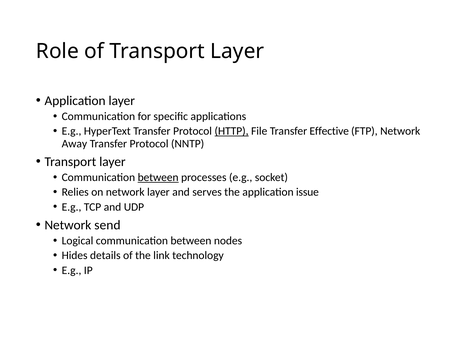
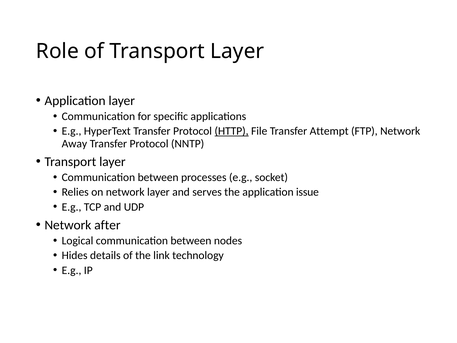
Effective: Effective -> Attempt
between at (158, 177) underline: present -> none
send: send -> after
